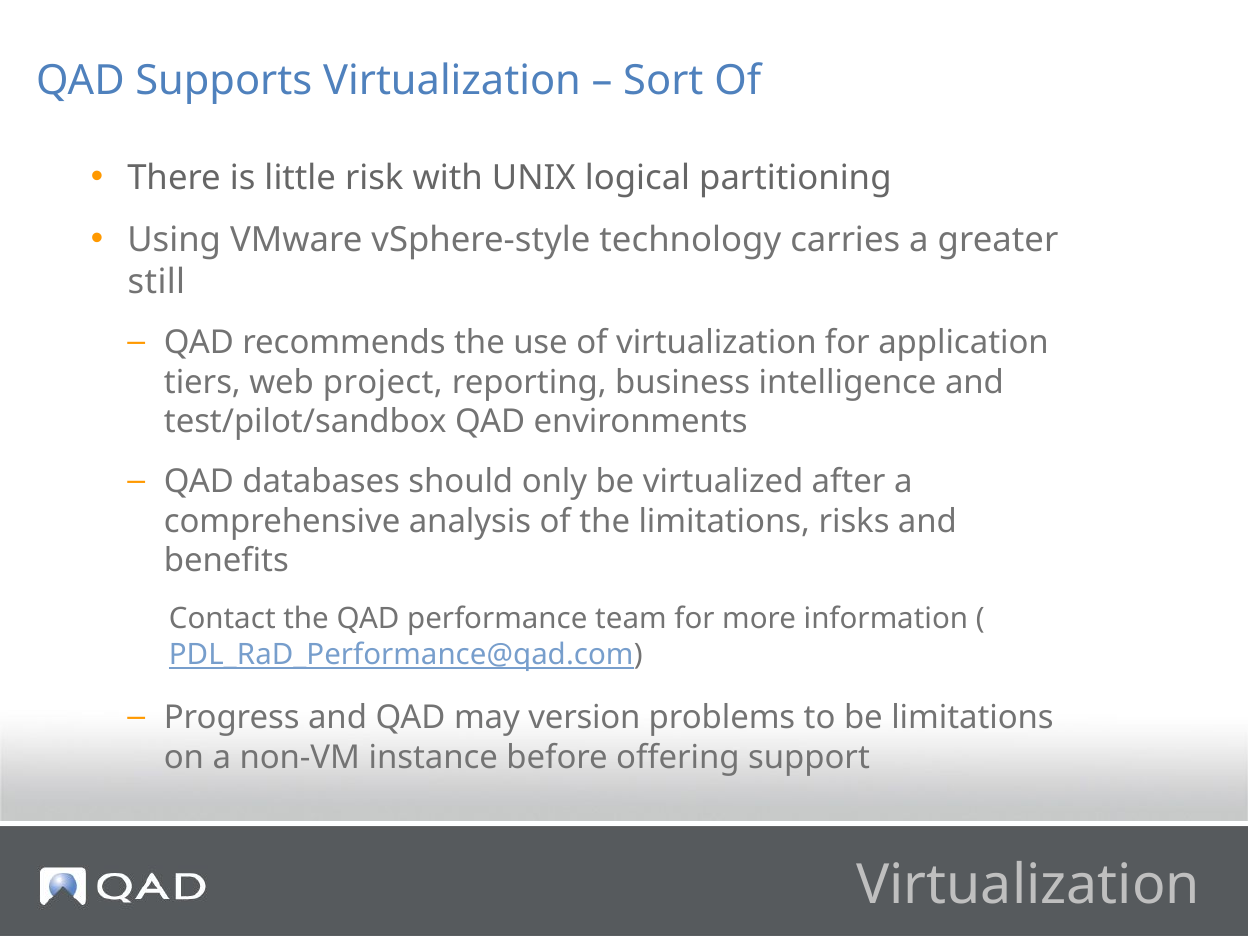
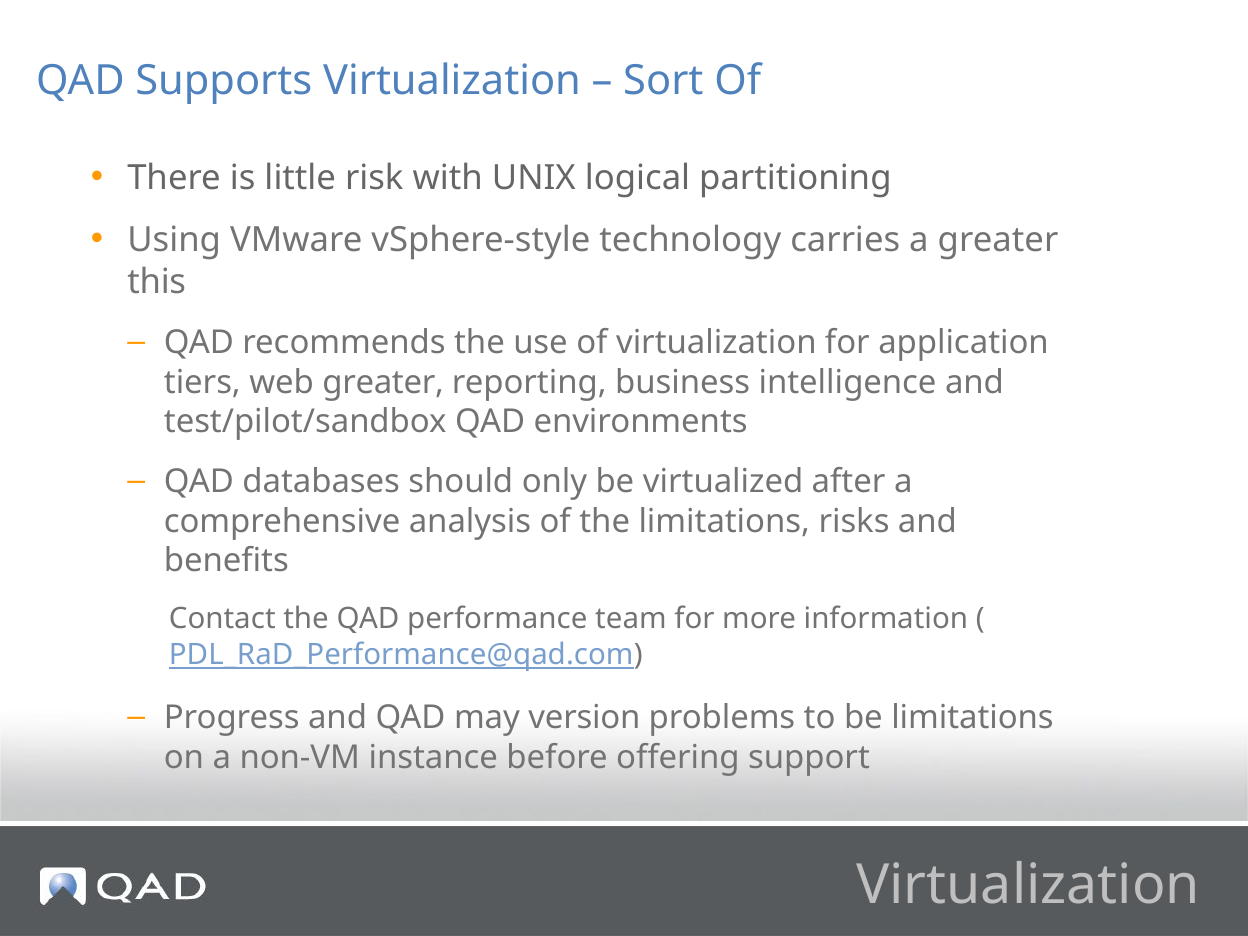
still: still -> this
web project: project -> greater
